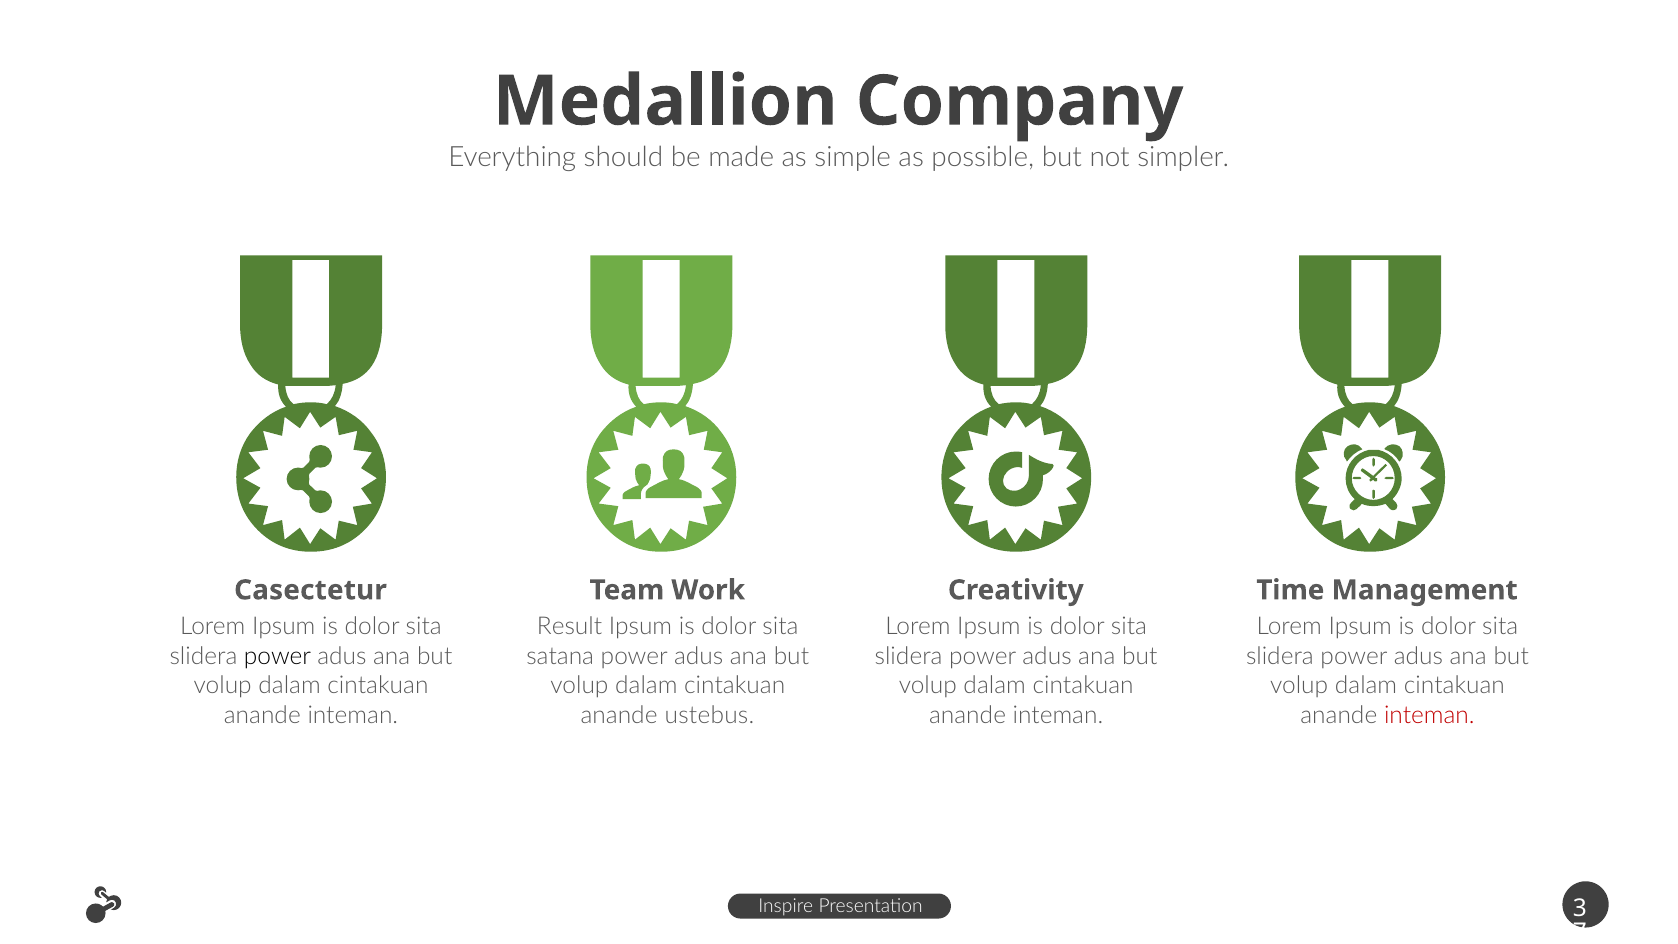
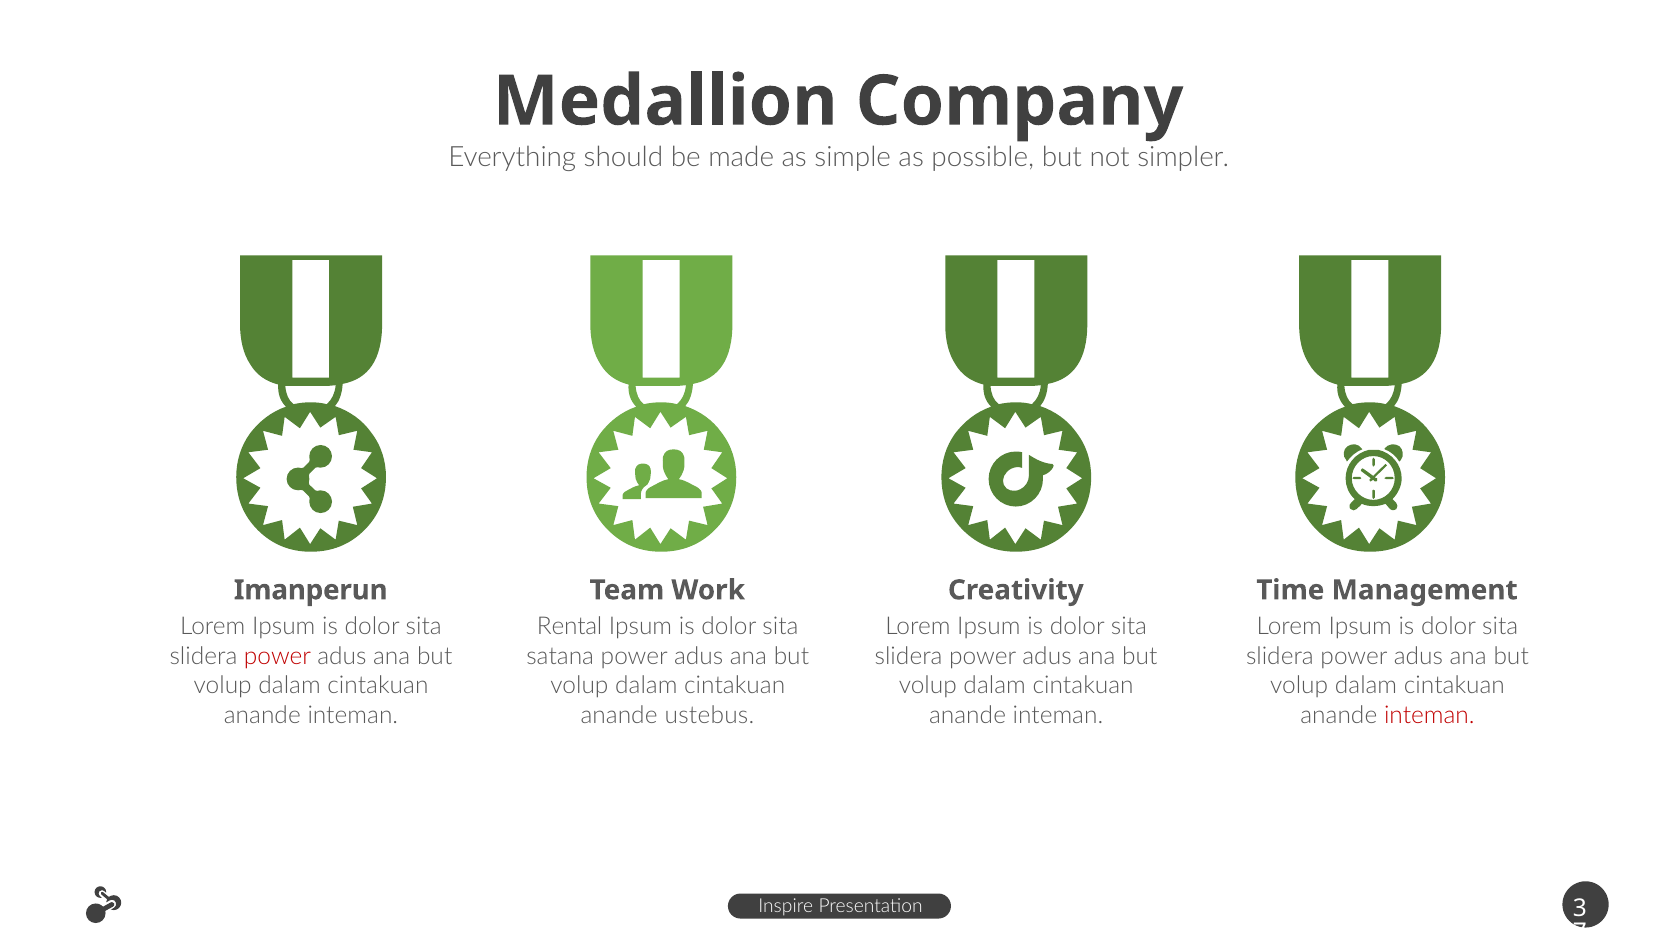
Casectetur: Casectetur -> Imanperun
Result: Result -> Rental
power at (278, 656) colour: black -> red
